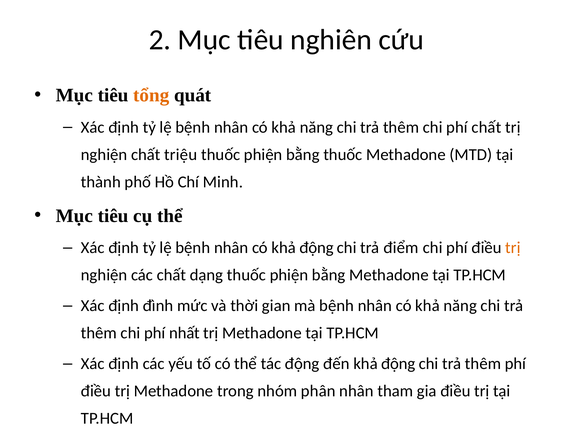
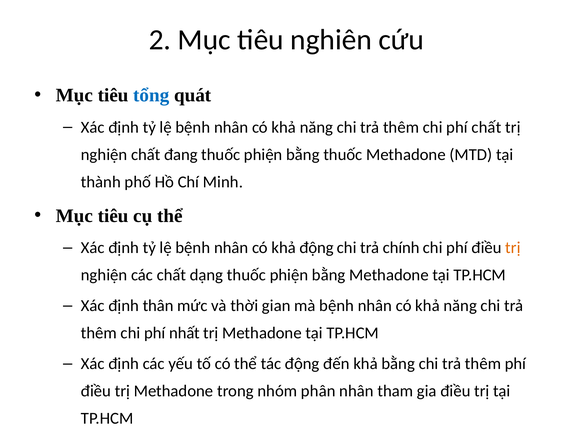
tổng colour: orange -> blue
triệu: triệu -> đang
điểm: điểm -> chính
đình: đình -> thân
đến khả động: động -> bằng
